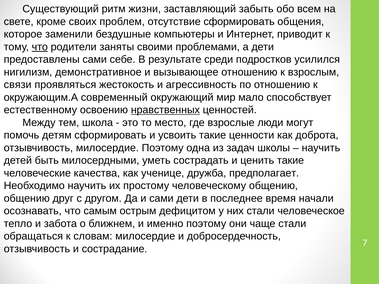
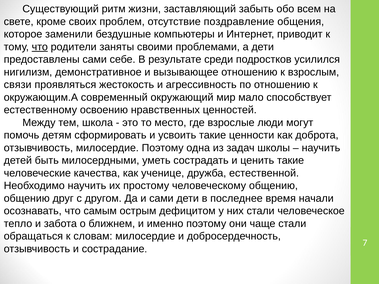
отсутствие сформировать: сформировать -> поздравление
нравственных underline: present -> none
предполагает: предполагает -> естественной
